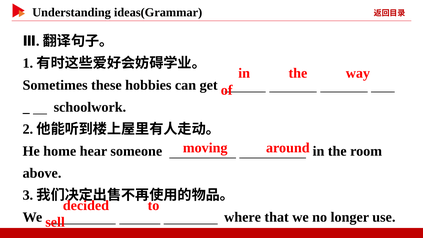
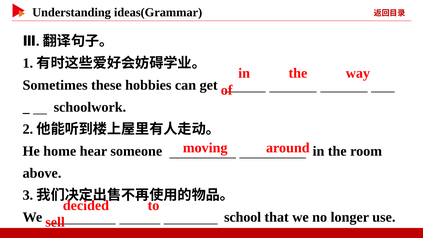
where: where -> school
